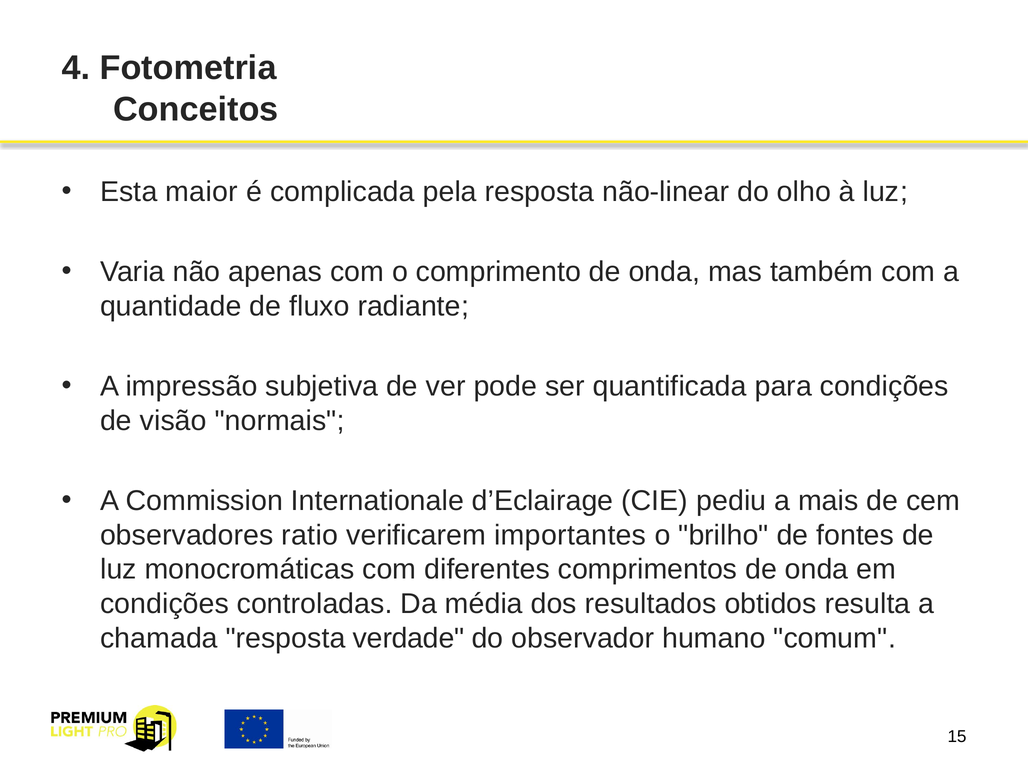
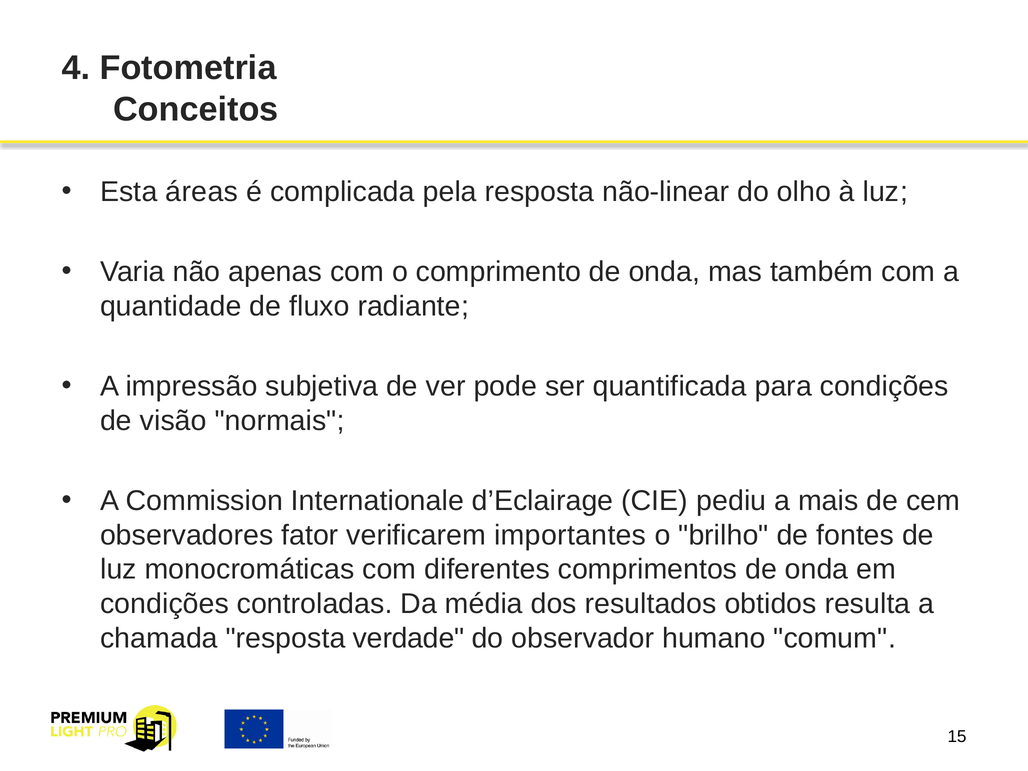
maior: maior -> áreas
ratio: ratio -> fator
